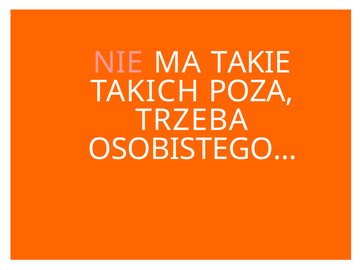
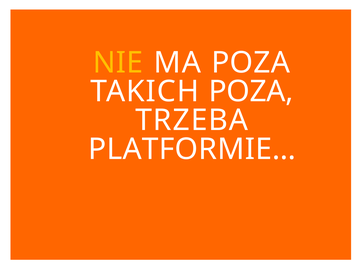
NIE colour: pink -> yellow
MA TAKIE: TAKIE -> POZA
OSOBISTEGO…: OSOBISTEGO… -> PLATFORMIE…
